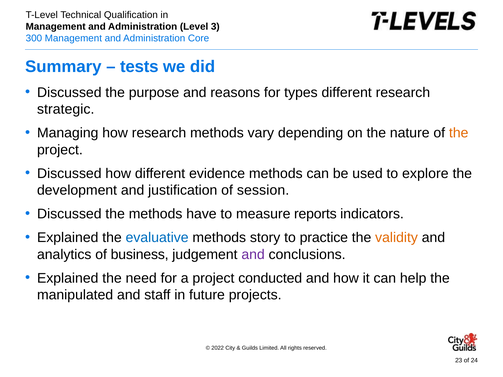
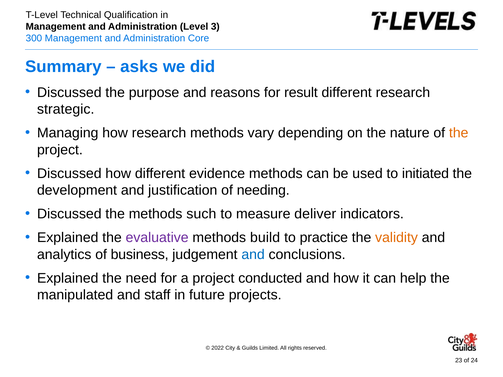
tests: tests -> asks
types: types -> result
explore: explore -> initiated
session: session -> needing
have: have -> such
reports: reports -> deliver
evaluative colour: blue -> purple
story: story -> build
and at (253, 255) colour: purple -> blue
